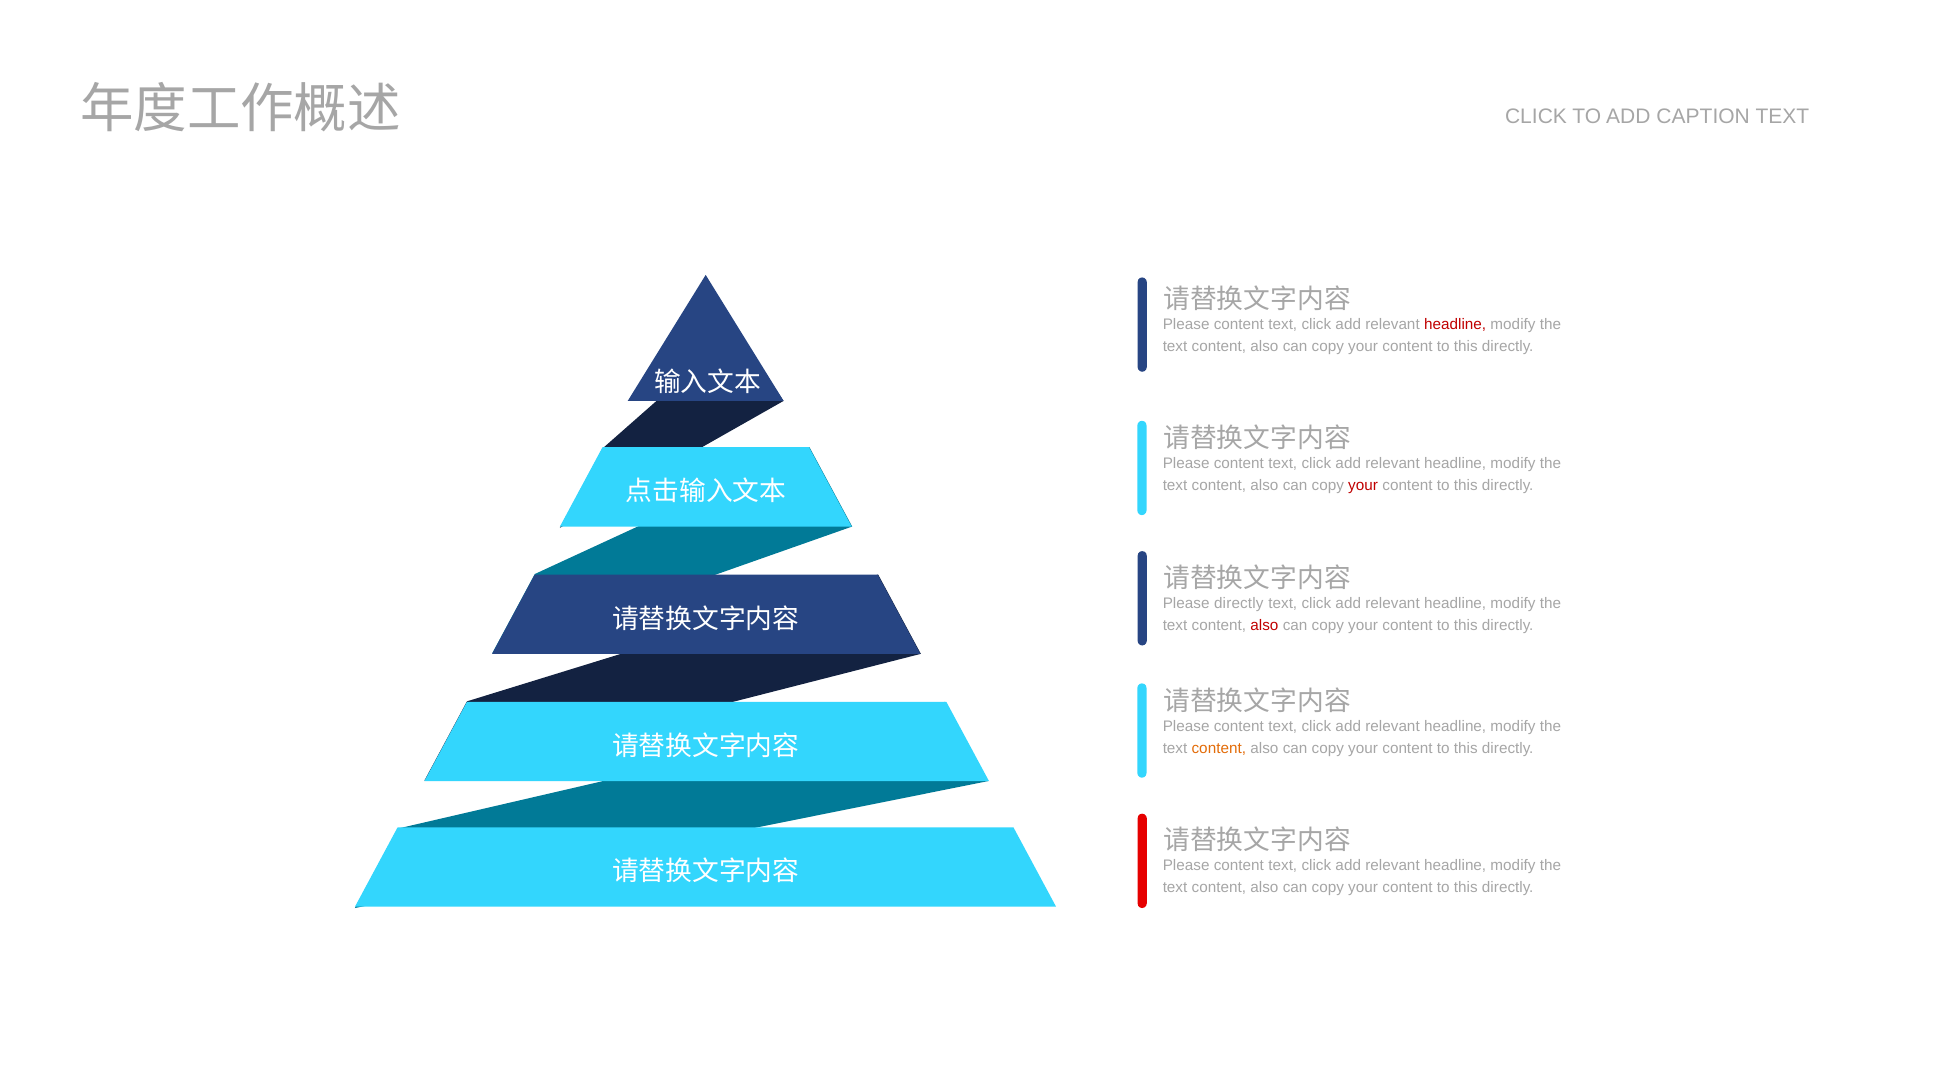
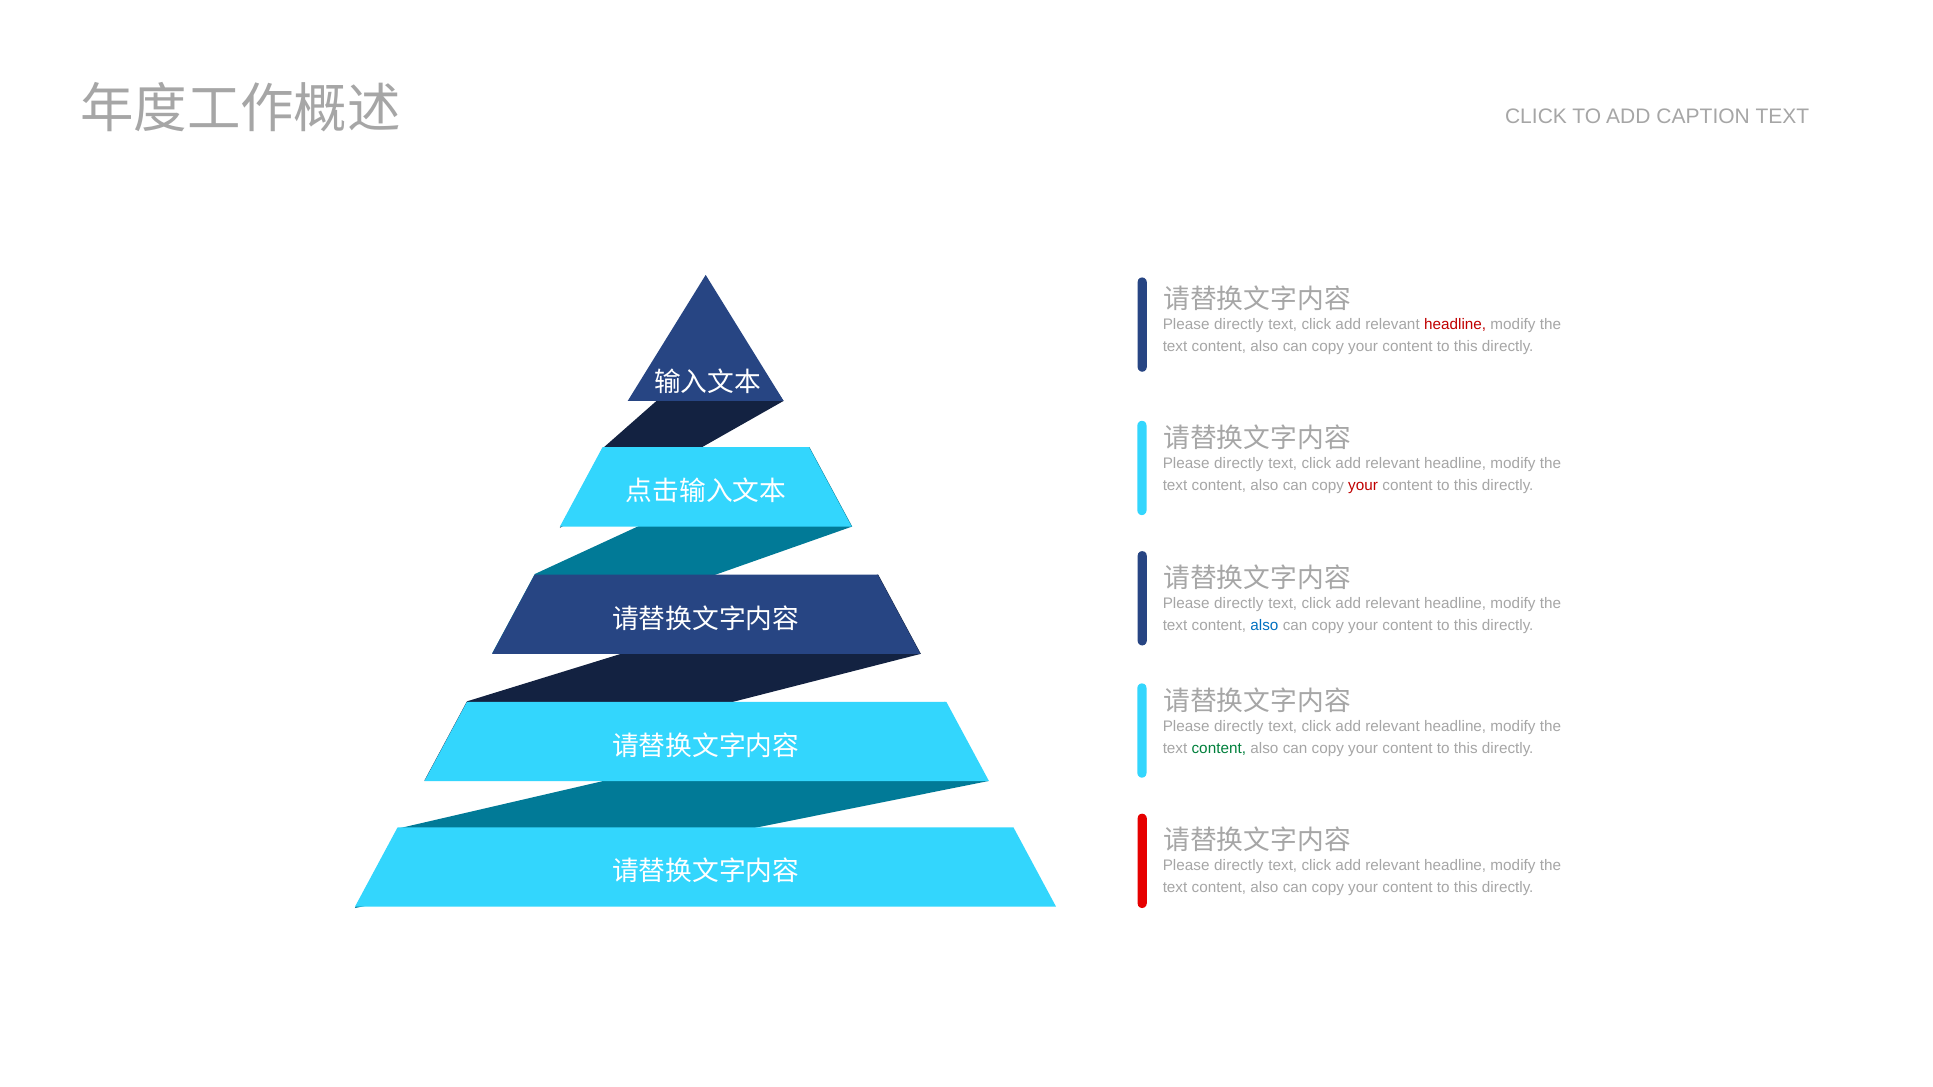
content at (1239, 325): content -> directly
content at (1239, 464): content -> directly
also at (1264, 625) colour: red -> blue
content at (1239, 727): content -> directly
content at (1219, 749) colour: orange -> green
content at (1239, 866): content -> directly
